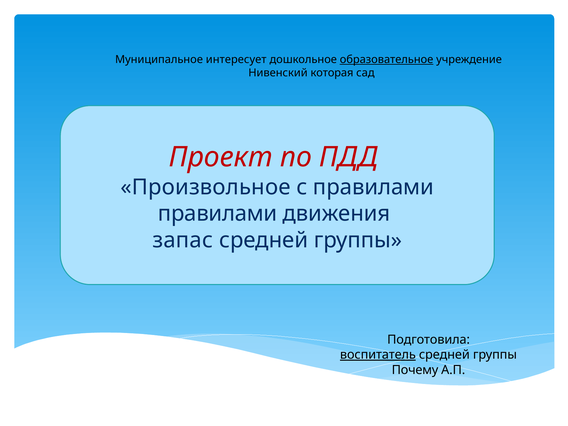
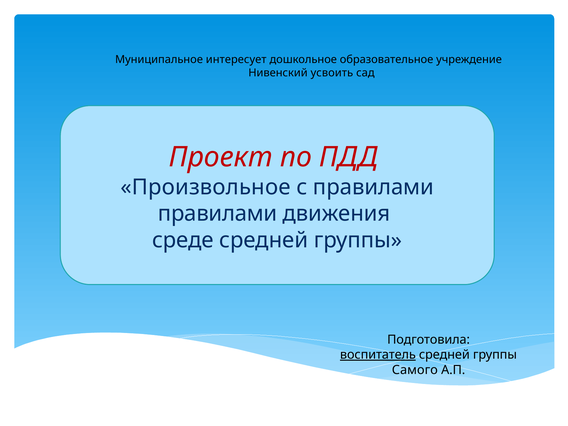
образовательное underline: present -> none
которая: которая -> усвоить
запас: запас -> среде
Почему: Почему -> Самого
